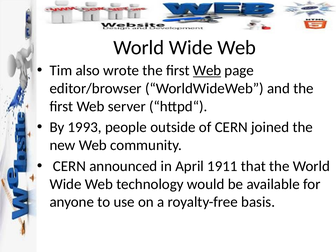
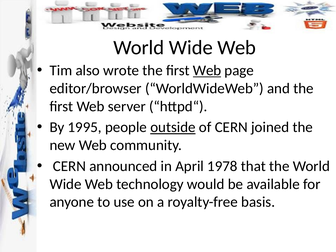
1993: 1993 -> 1995
outside underline: none -> present
1911: 1911 -> 1978
